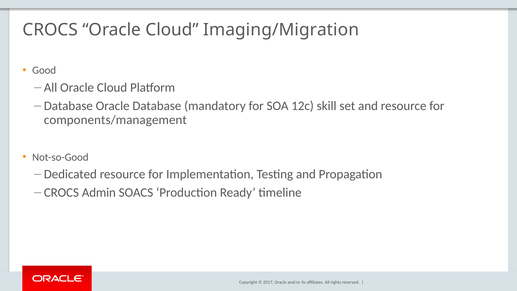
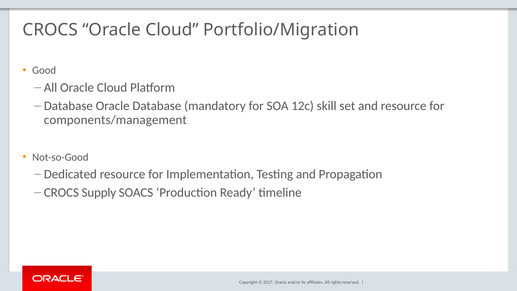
Imaging/Migration: Imaging/Migration -> Portfolio/Migration
Admin: Admin -> Supply
